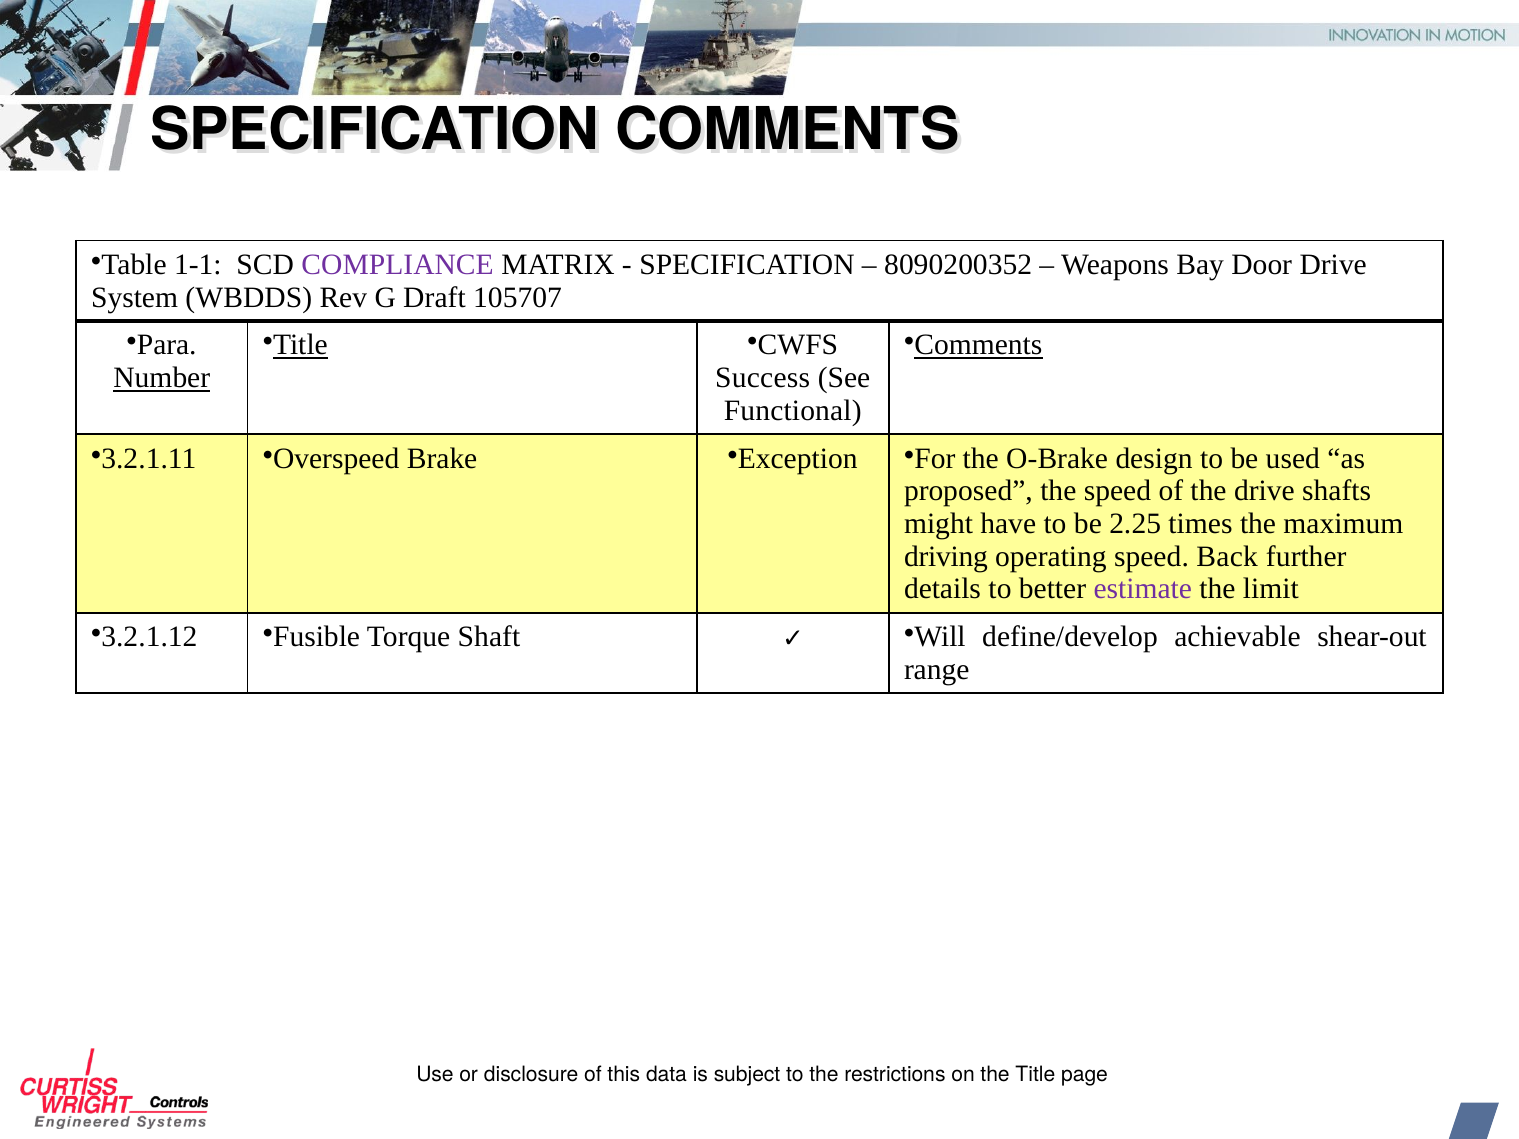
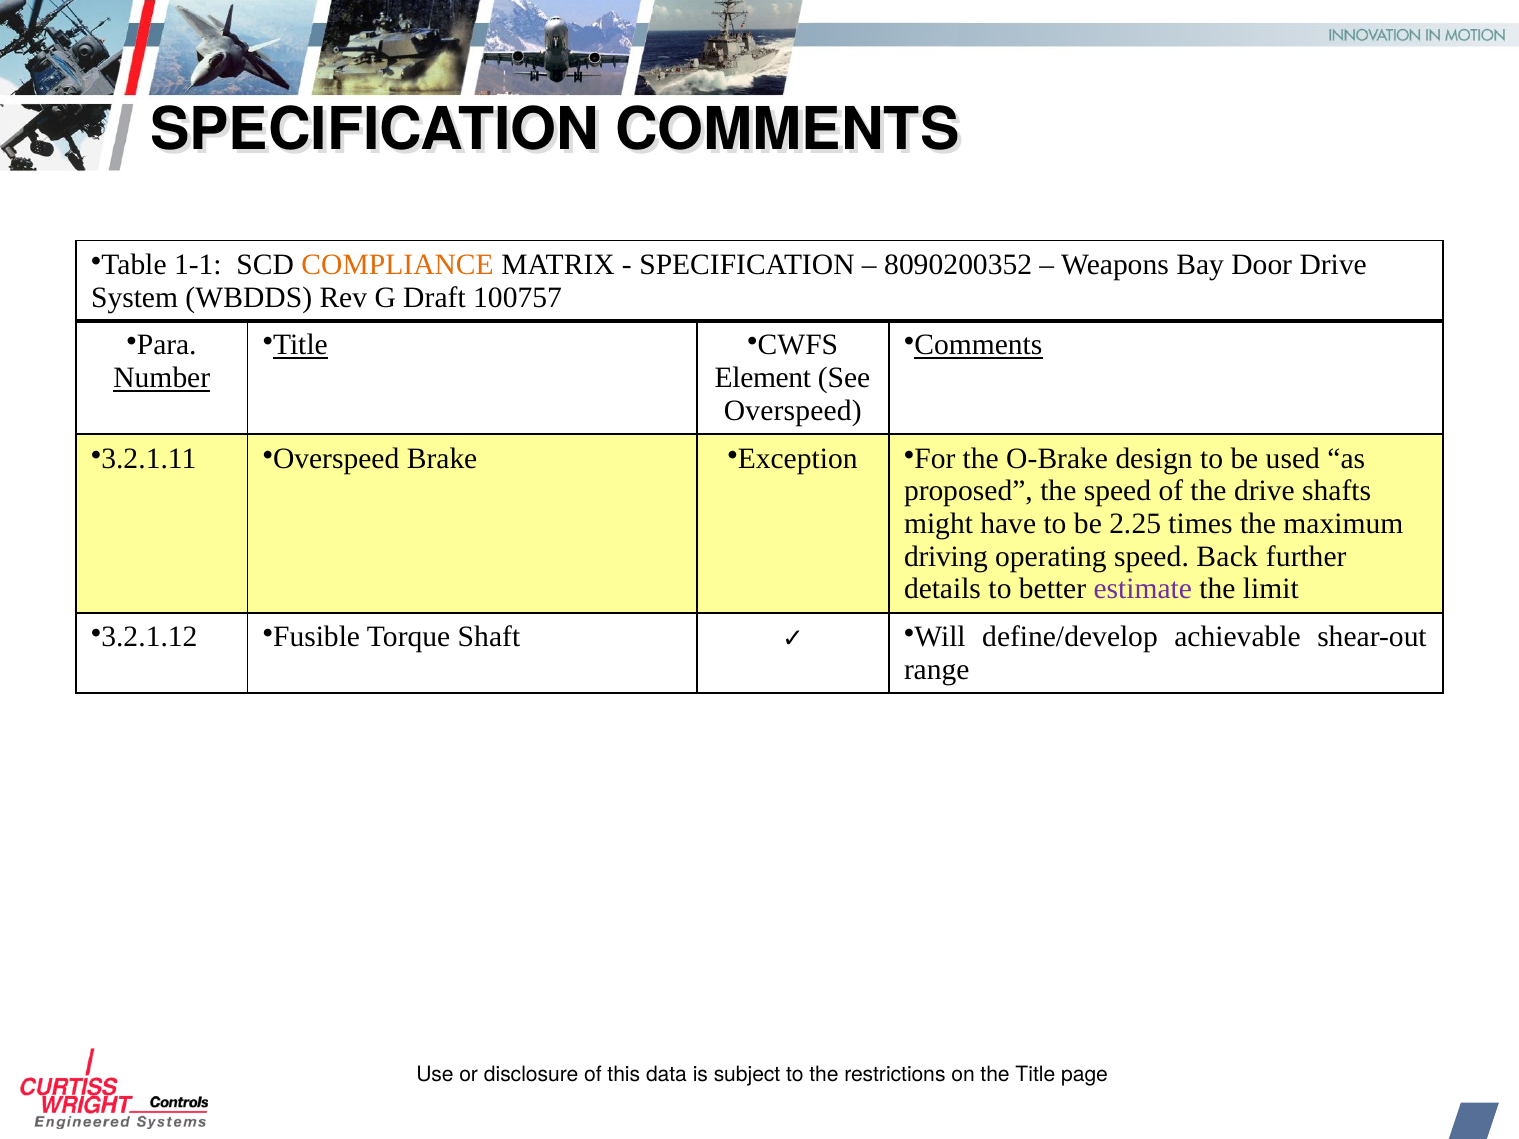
COMPLIANCE colour: purple -> orange
105707: 105707 -> 100757
Success: Success -> Element
Functional at (793, 411): Functional -> Overspeed
